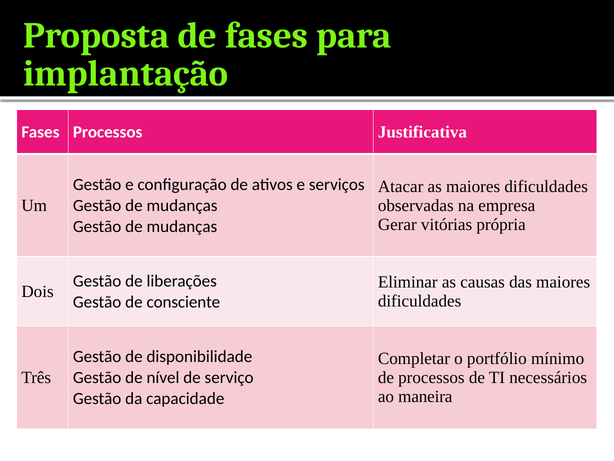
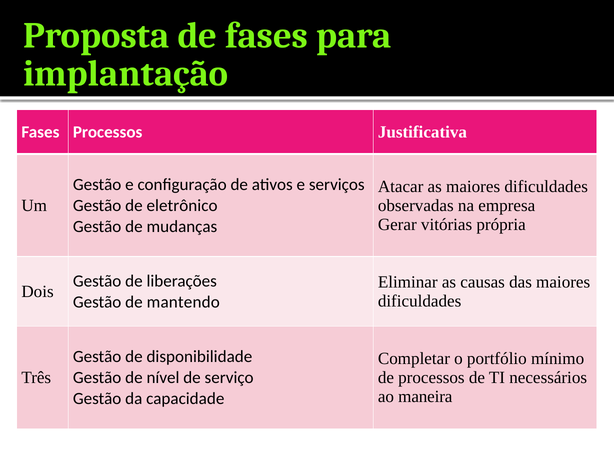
mudanças at (182, 205): mudanças -> eletrônico
consciente: consciente -> mantendo
